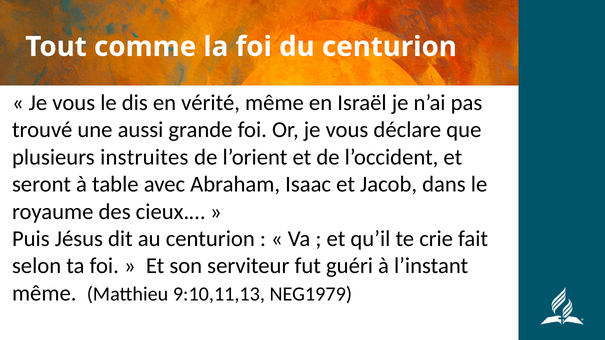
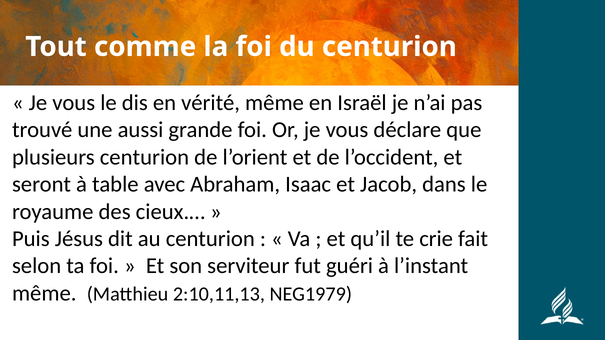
plusieurs instruites: instruites -> centurion
9:10,11,13: 9:10,11,13 -> 2:10,11,13
